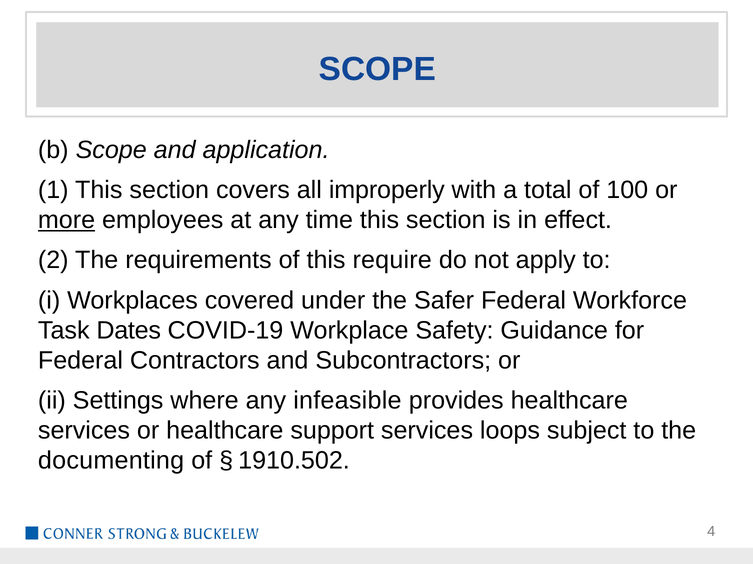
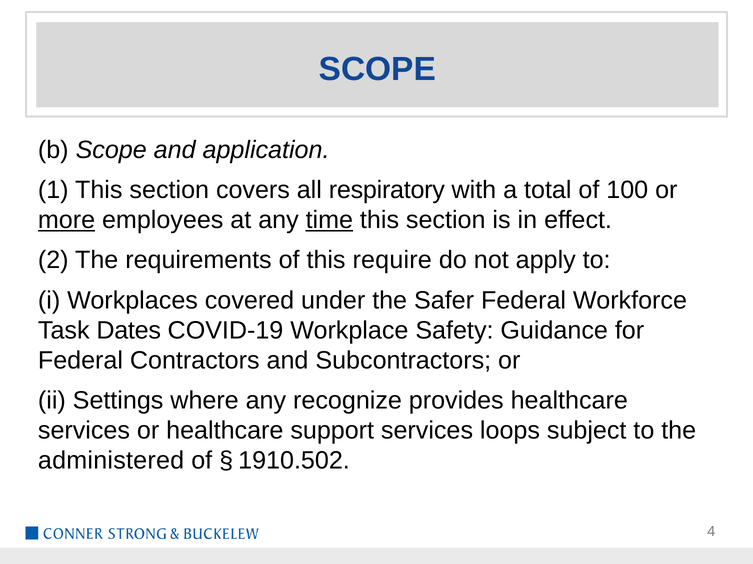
improperly: improperly -> respiratory
time underline: none -> present
infeasible: infeasible -> recognize
documenting: documenting -> administered
